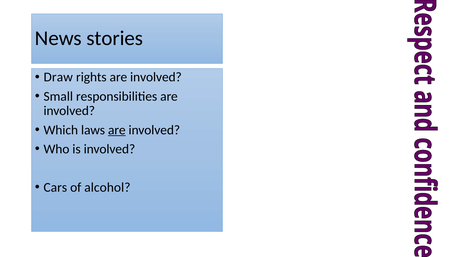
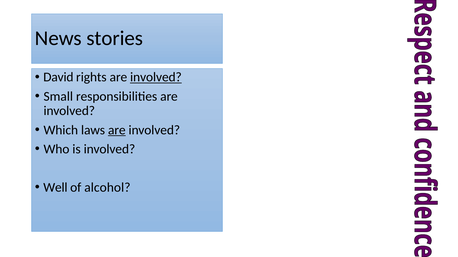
Draw: Draw -> David
involved at (156, 77) underline: none -> present
Cars: Cars -> Well
